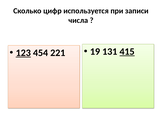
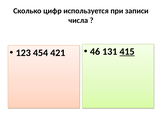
123 underline: present -> none
221: 221 -> 421
19: 19 -> 46
